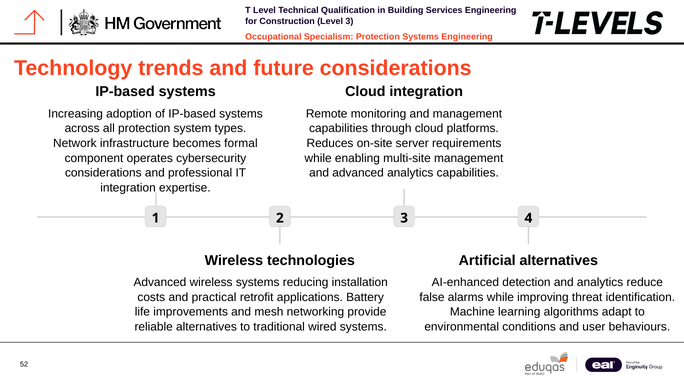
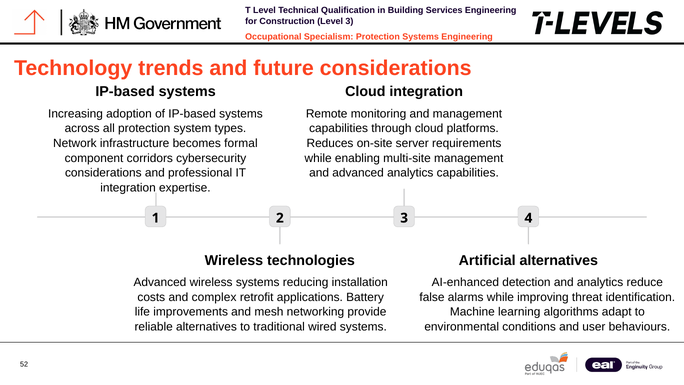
operates: operates -> corridors
practical: practical -> complex
